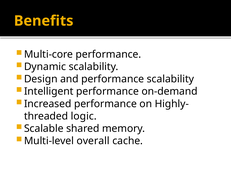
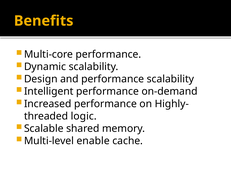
overall: overall -> enable
